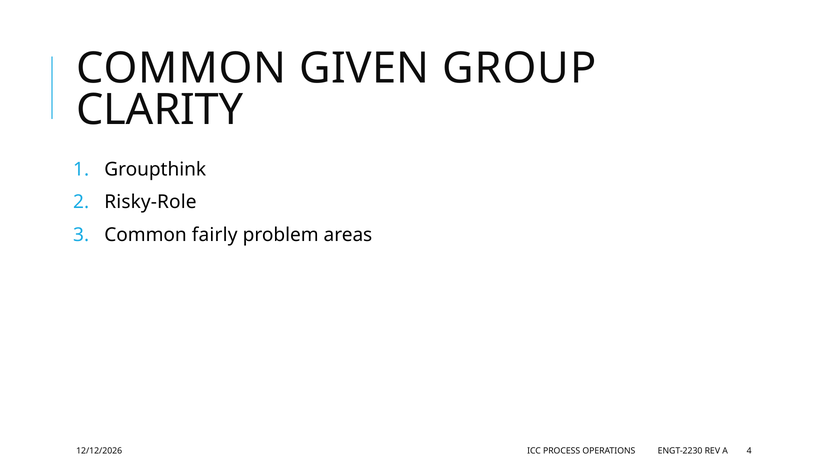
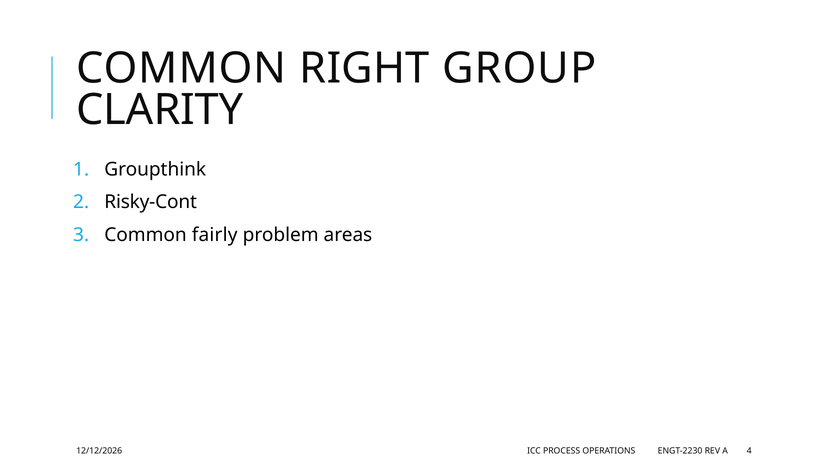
GIVEN: GIVEN -> RIGHT
Risky-Role: Risky-Role -> Risky-Cont
